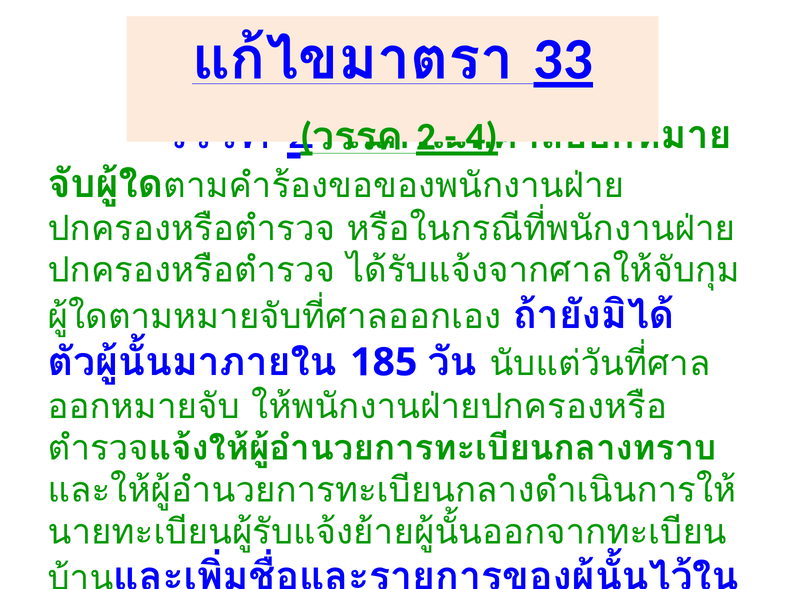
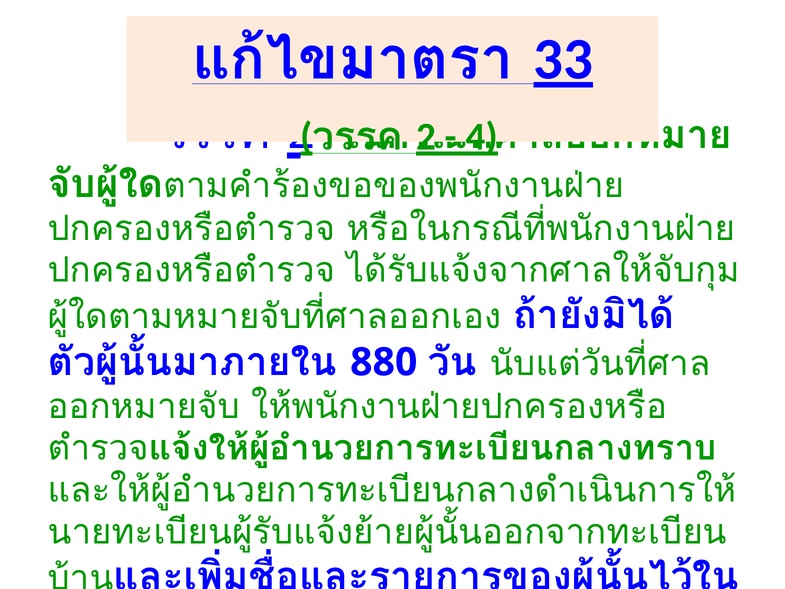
185: 185 -> 880
